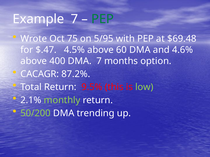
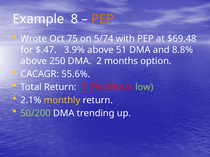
Example 7: 7 -> 8
PEP at (103, 19) colour: green -> orange
5/95: 5/95 -> 5/74
4.5%: 4.5% -> 3.9%
60: 60 -> 51
4.6%: 4.6% -> 8.8%
400: 400 -> 250
DMA 7: 7 -> 2
87.2%: 87.2% -> 55.6%
9.5%: 9.5% -> 2.2%
monthly colour: light green -> yellow
